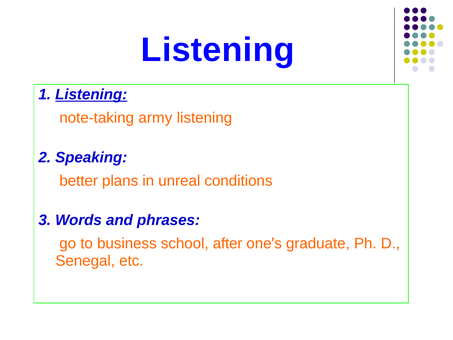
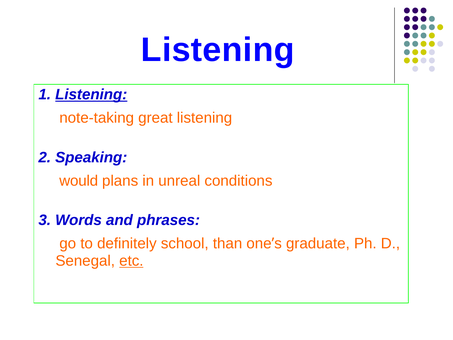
army: army -> great
better: better -> would
business: business -> definitely
after: after -> than
etc underline: none -> present
